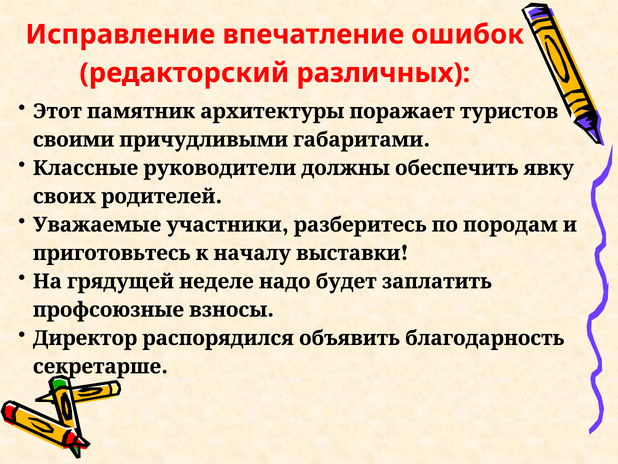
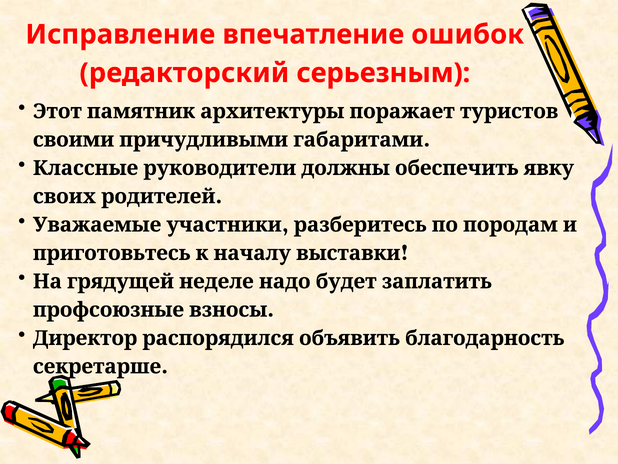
различных: различных -> серьезным
